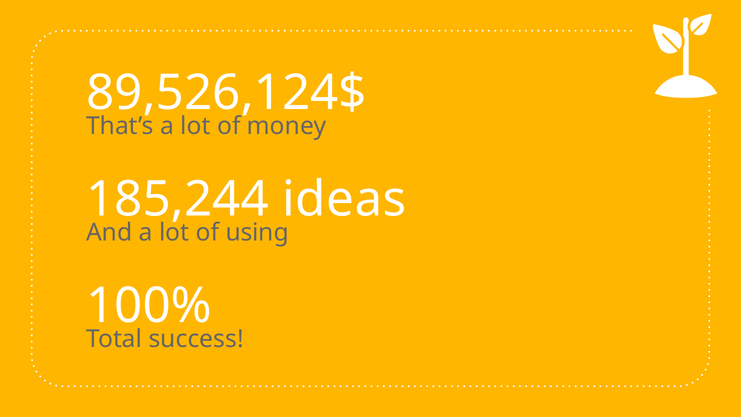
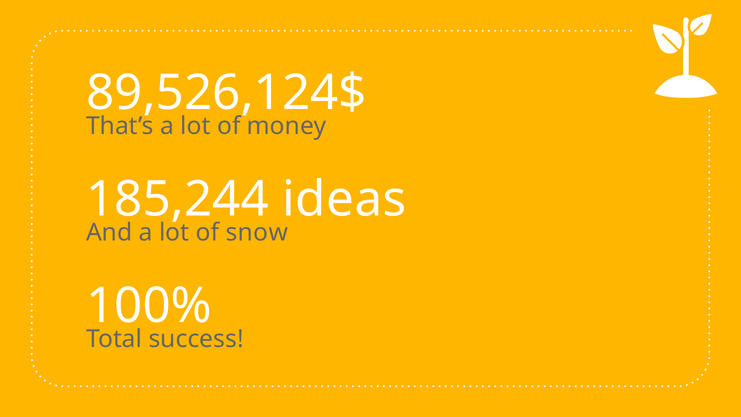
using: using -> snow
